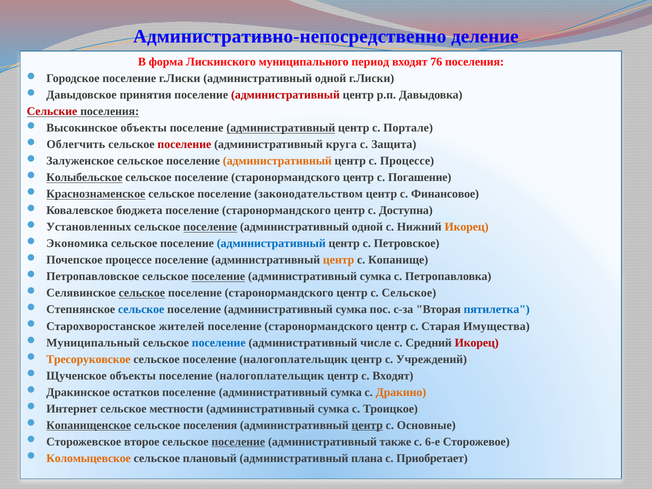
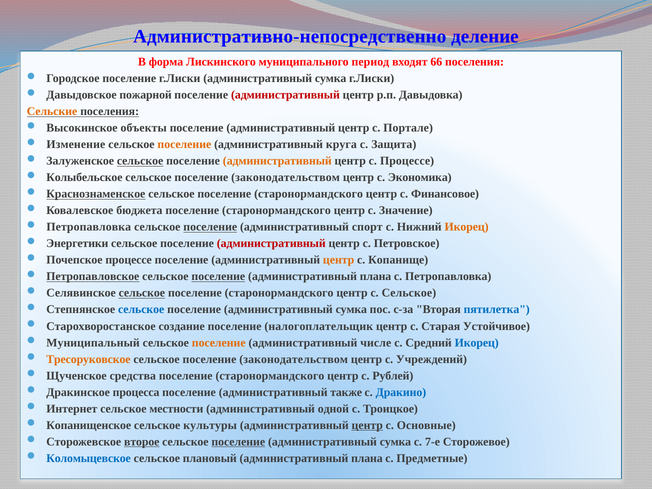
76: 76 -> 66
г.Лиски административный одной: одной -> сумка
принятия: принятия -> пожарной
Сельские colour: red -> orange
административный at (281, 128) underline: present -> none
Облегчить: Облегчить -> Изменение
поселение at (184, 145) colour: red -> orange
сельское at (140, 161) underline: none -> present
Колыбельское underline: present -> none
старонормандского at (286, 178): старонормандского -> законодательством
Погашение: Погашение -> Экономика
законодательством at (308, 194): законодательством -> старонормандского
Доступна: Доступна -> Значение
Установленных at (89, 227): Установленных -> Петропавловка
одной at (367, 227): одной -> спорт
Экономика: Экономика -> Энергетики
административный at (271, 244) colour: blue -> red
Петропавловское underline: none -> present
сумка at (376, 277): сумка -> плана
жителей: жителей -> создание
старонормандского at (319, 326): старонормандского -> налогоплательщик
Имущества: Имущества -> Устойчивое
поселение at (219, 343) colour: blue -> orange
Икорец at (477, 343) colour: red -> blue
налогоплательщик at (294, 359): налогоплательщик -> законодательством
Щученское объекты: объекты -> средства
налогоплательщик at (270, 376): налогоплательщик -> старонормандского
с Входят: Входят -> Рублей
остатков: остатков -> процесса
сумка at (346, 392): сумка -> также
Дракино colour: orange -> blue
сумка at (333, 409): сумка -> одной
Копанищенское underline: present -> none
сельское поселения: поселения -> культуры
второе underline: none -> present
также at (395, 442): также -> сумка
6-е: 6-е -> 7-е
Коломыцевское colour: orange -> blue
Приобретает: Приобретает -> Предметные
